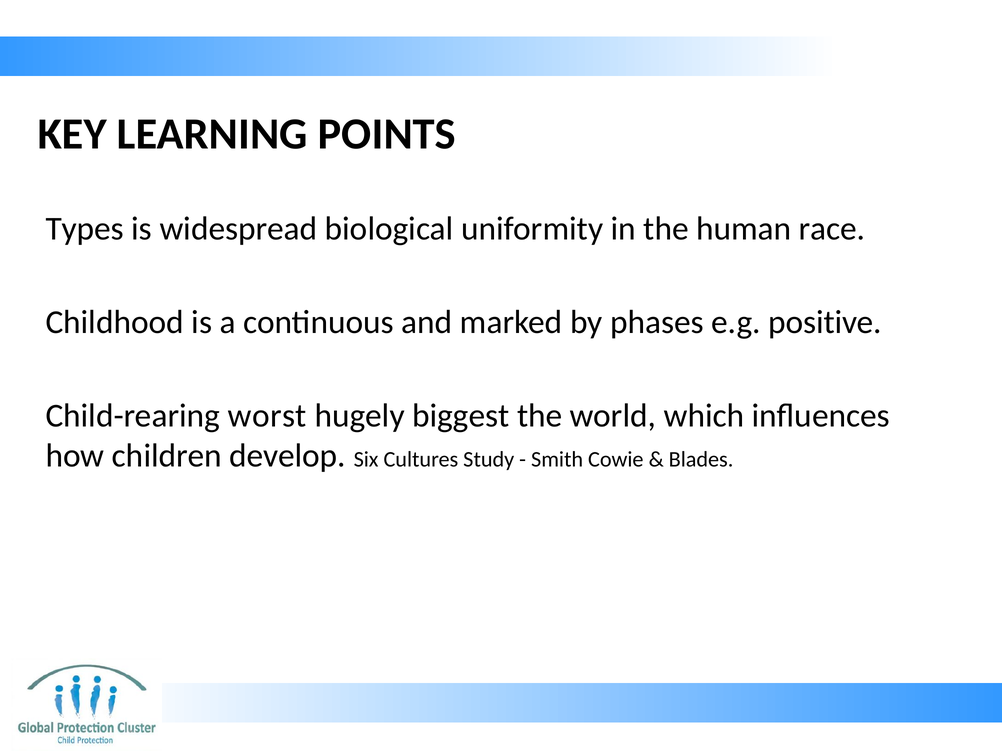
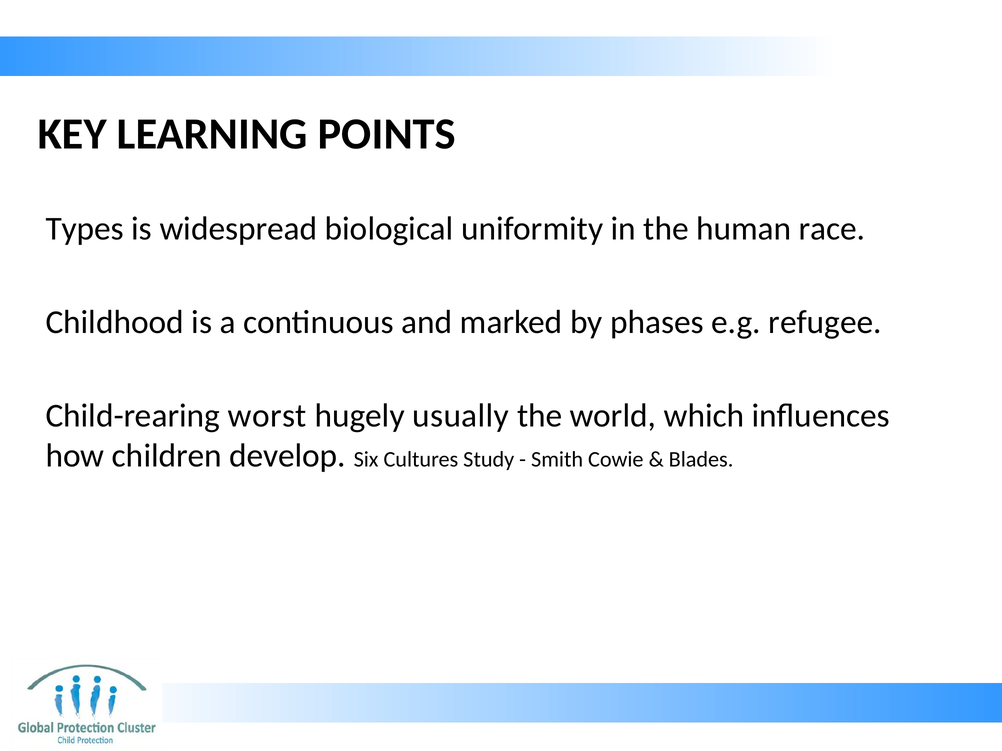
positive: positive -> refugee
biggest: biggest -> usually
